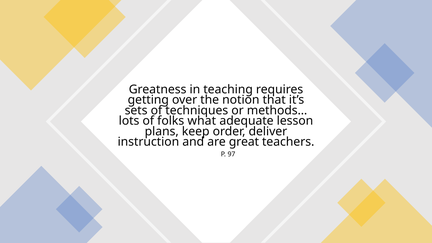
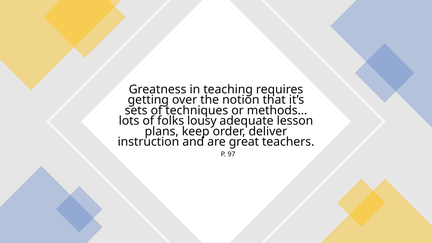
what: what -> lousy
